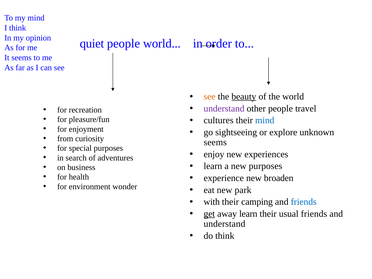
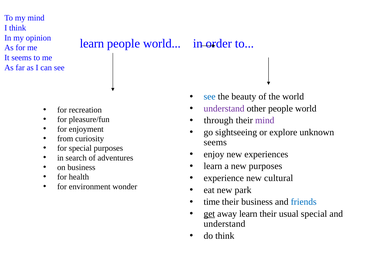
quiet at (92, 44): quiet -> learn
see at (210, 97) colour: orange -> blue
beauty underline: present -> none
other people travel: travel -> world
cultures: cultures -> through
mind at (265, 120) colour: blue -> purple
broaden: broaden -> cultural
with: with -> time
their camping: camping -> business
usual friends: friends -> special
